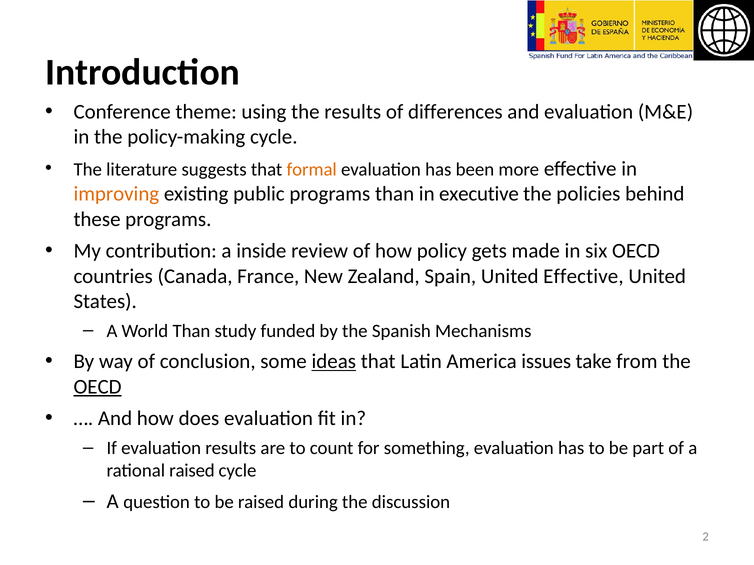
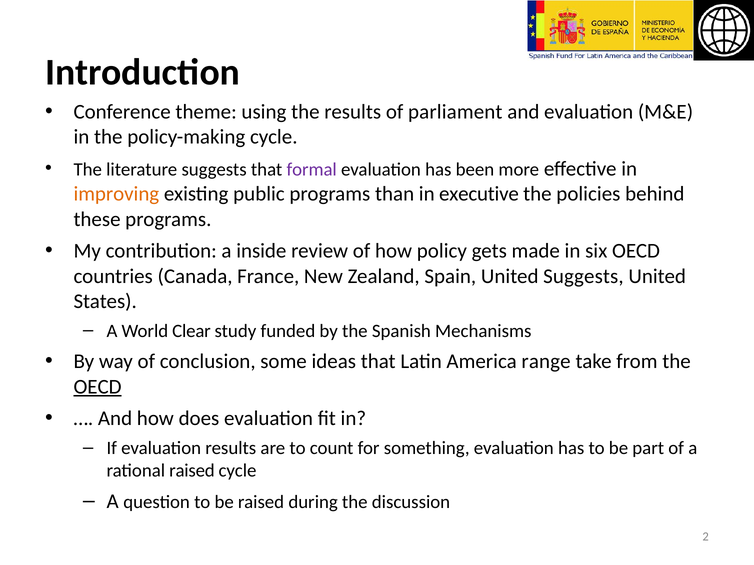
differences: differences -> parliament
formal colour: orange -> purple
United Effective: Effective -> Suggests
World Than: Than -> Clear
ideas underline: present -> none
issues: issues -> range
